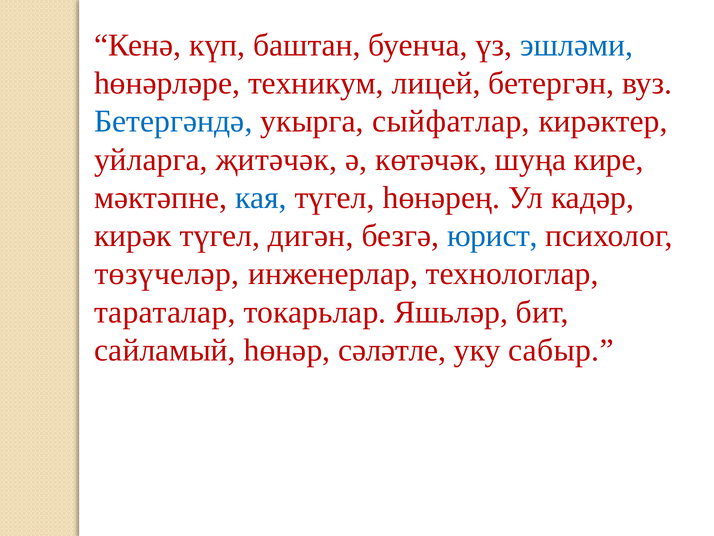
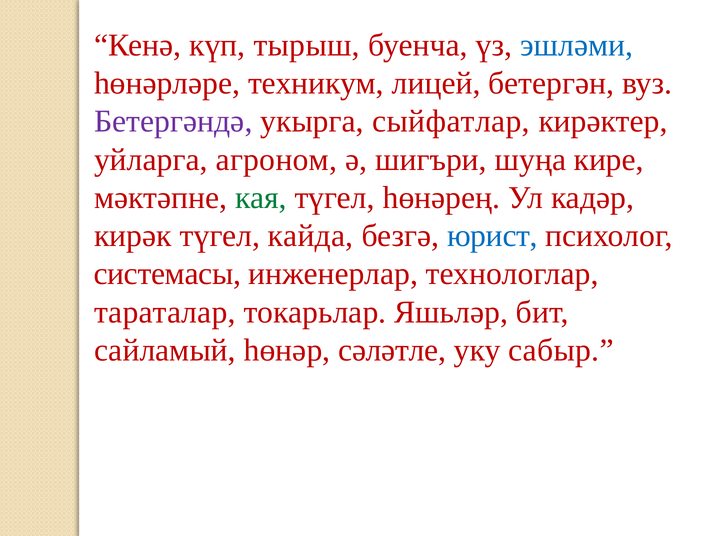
баштан: баштан -> тырыш
Бетергәндә colour: blue -> purple
җитәчәк: җитәчәк -> агроном
көтәчәк: көтәчәк -> шигъри
кая colour: blue -> green
дигән: дигән -> кайда
төзүчеләр: төзүчеләр -> системасы
